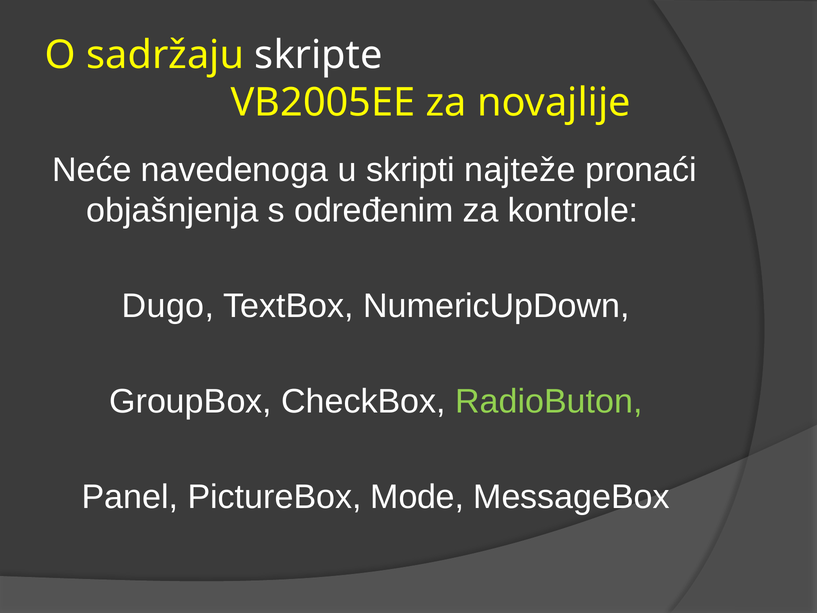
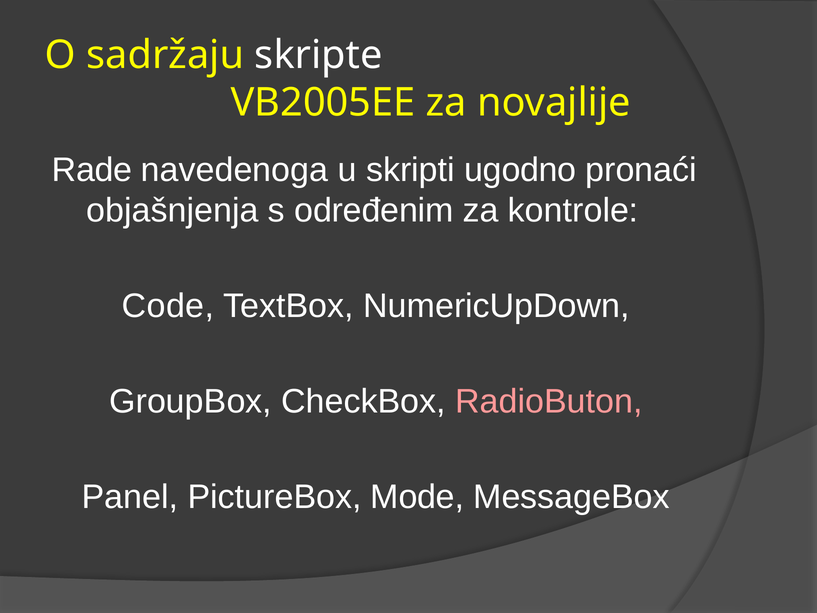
Neće: Neće -> Rade
najteže: najteže -> ugodno
Dugo: Dugo -> Code
RadioButon colour: light green -> pink
